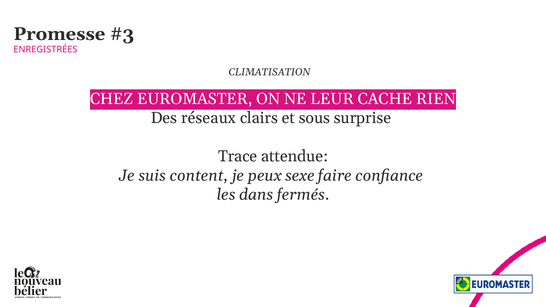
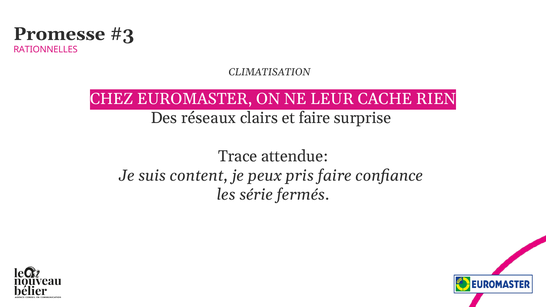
ENREGISTRÉES: ENREGISTRÉES -> RATIONNELLES
et sous: sous -> faire
sexe: sexe -> pris
dans: dans -> série
